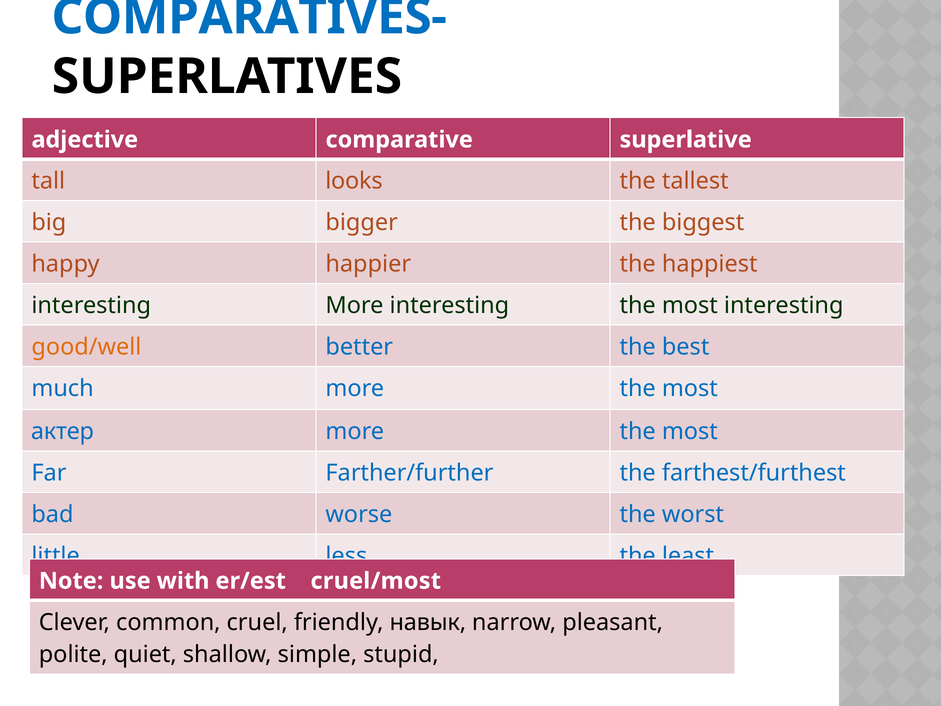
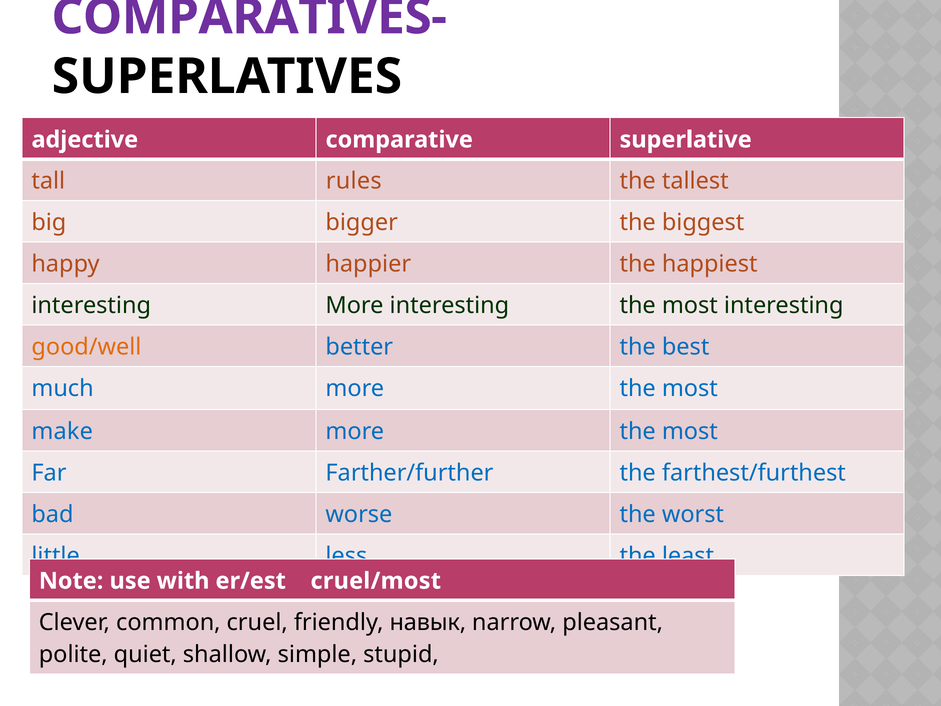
COMPARATIVES- colour: blue -> purple
looks: looks -> rules
актер: актер -> make
